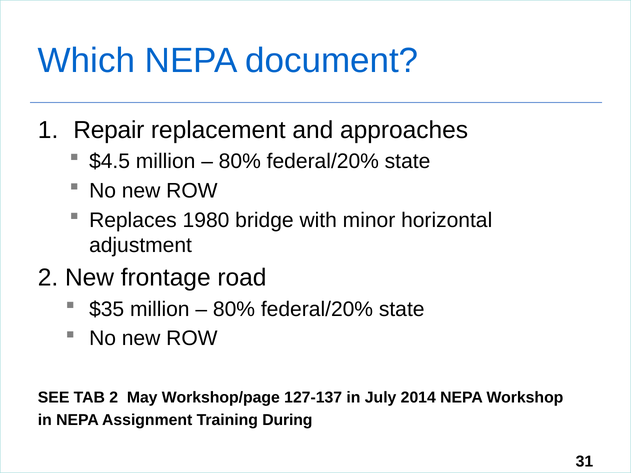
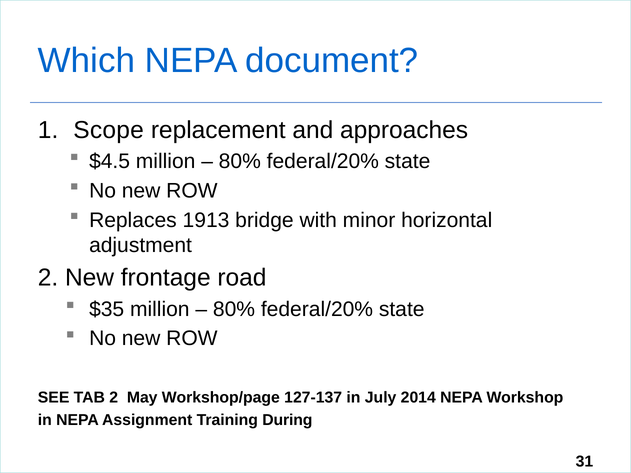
Repair: Repair -> Scope
1980: 1980 -> 1913
